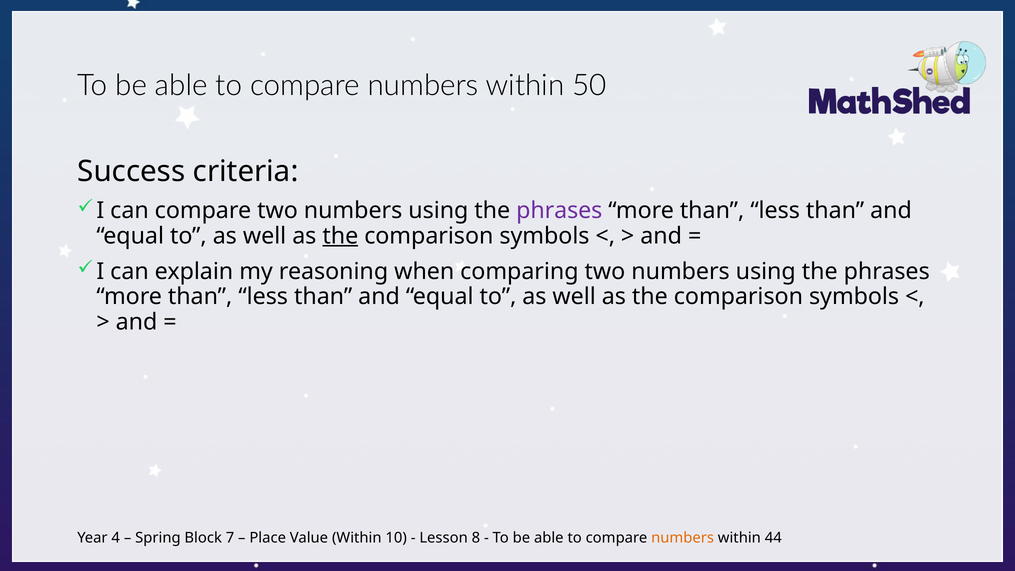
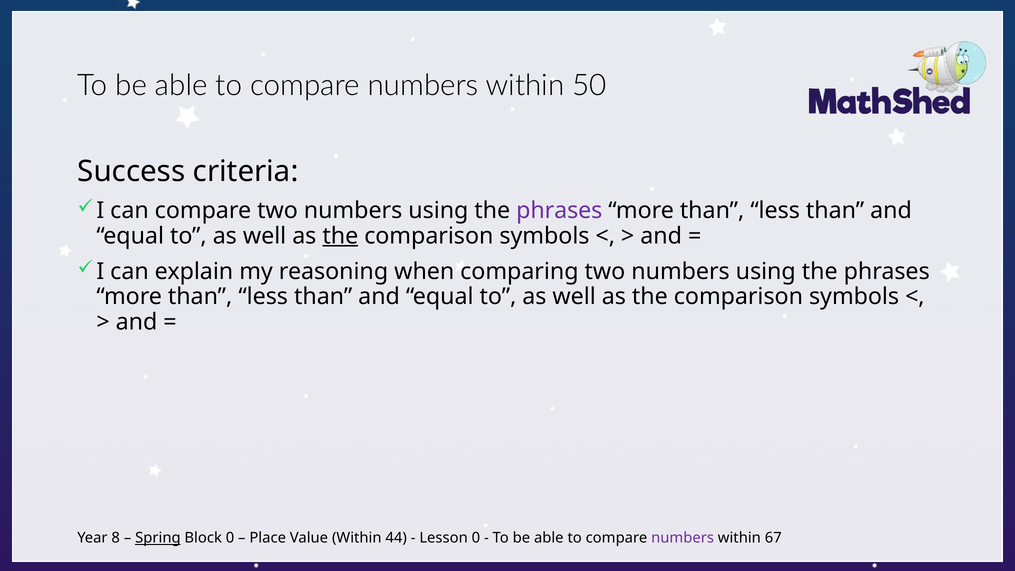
4: 4 -> 8
Spring underline: none -> present
Block 7: 7 -> 0
10: 10 -> 44
Lesson 8: 8 -> 0
numbers at (683, 538) colour: orange -> purple
44: 44 -> 67
